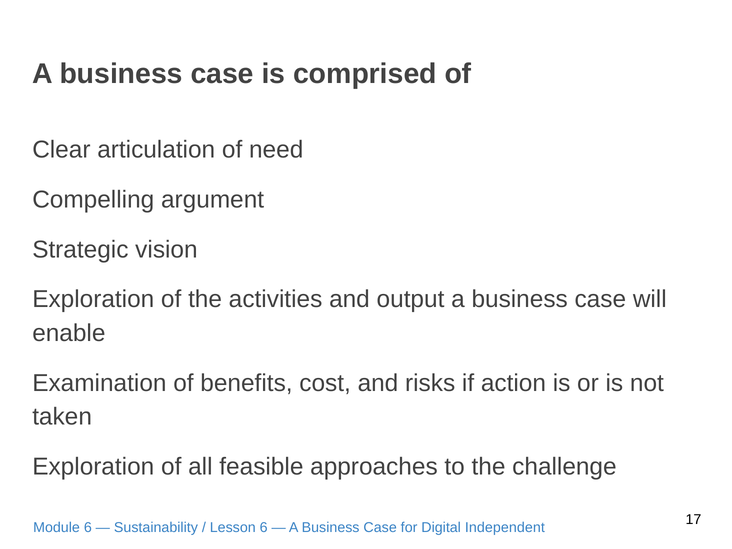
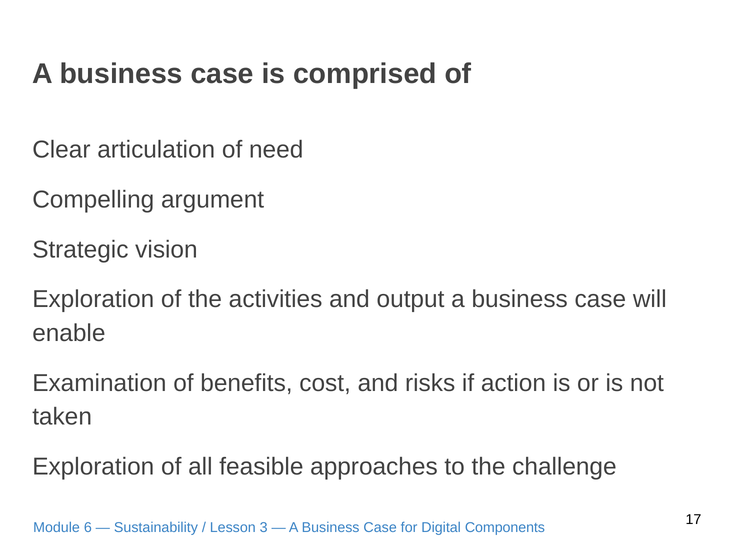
Lesson 6: 6 -> 3
Independent: Independent -> Components
